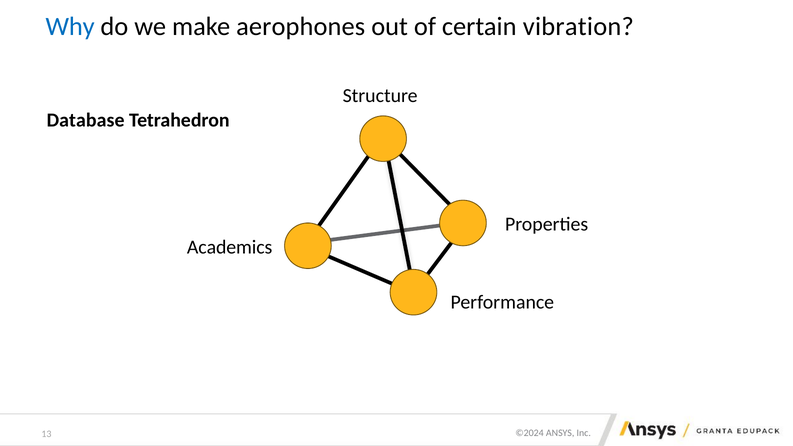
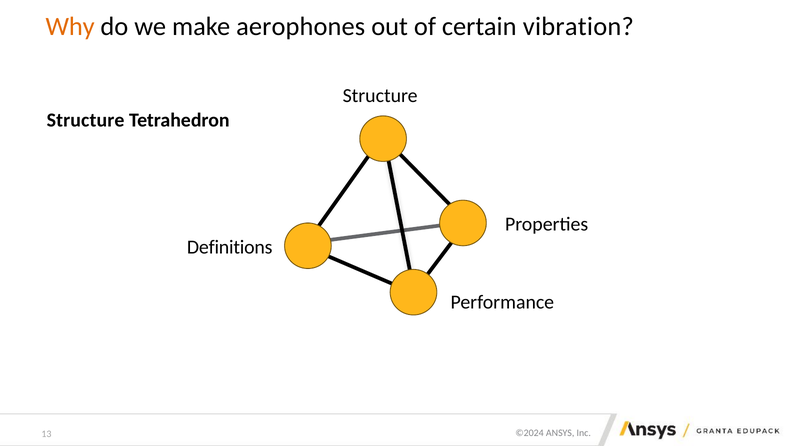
Why colour: blue -> orange
Database at (86, 120): Database -> Structure
Academics: Academics -> Definitions
